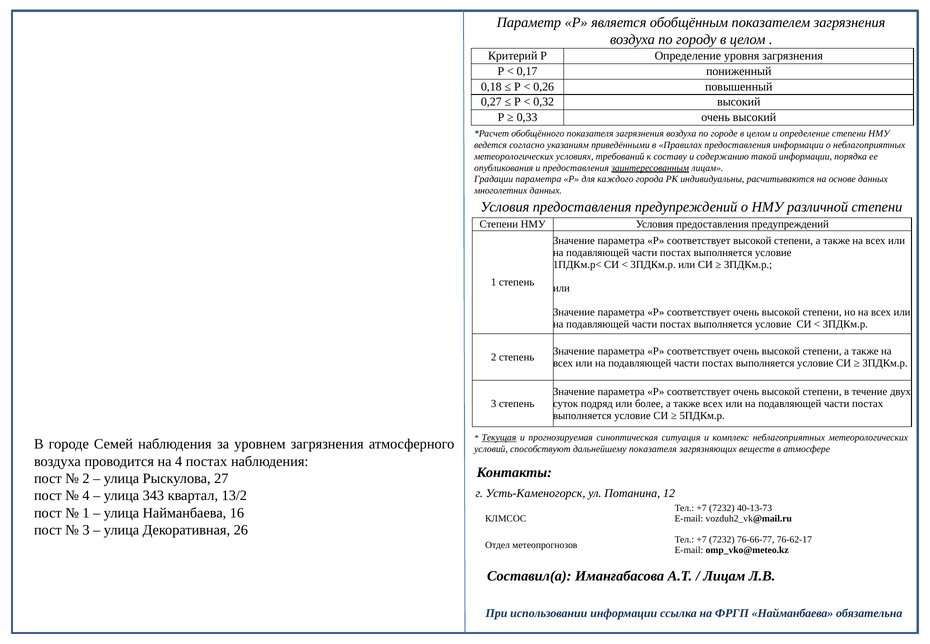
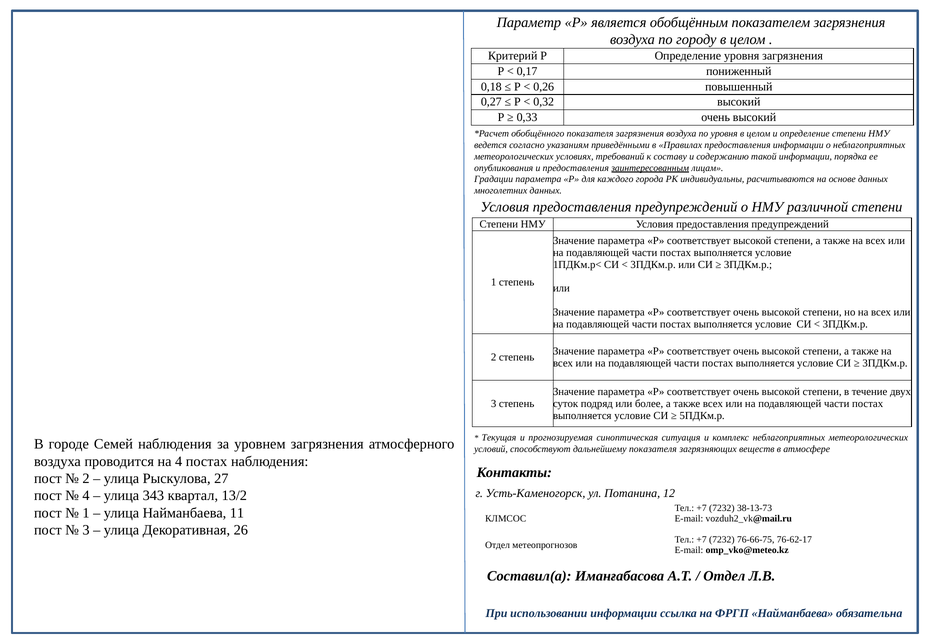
по городе: городе -> уровня
Текущая underline: present -> none
40-13-73: 40-13-73 -> 38-13-73
16: 16 -> 11
76-66-77: 76-66-77 -> 76-66-75
Лицам at (724, 576): Лицам -> Отдел
